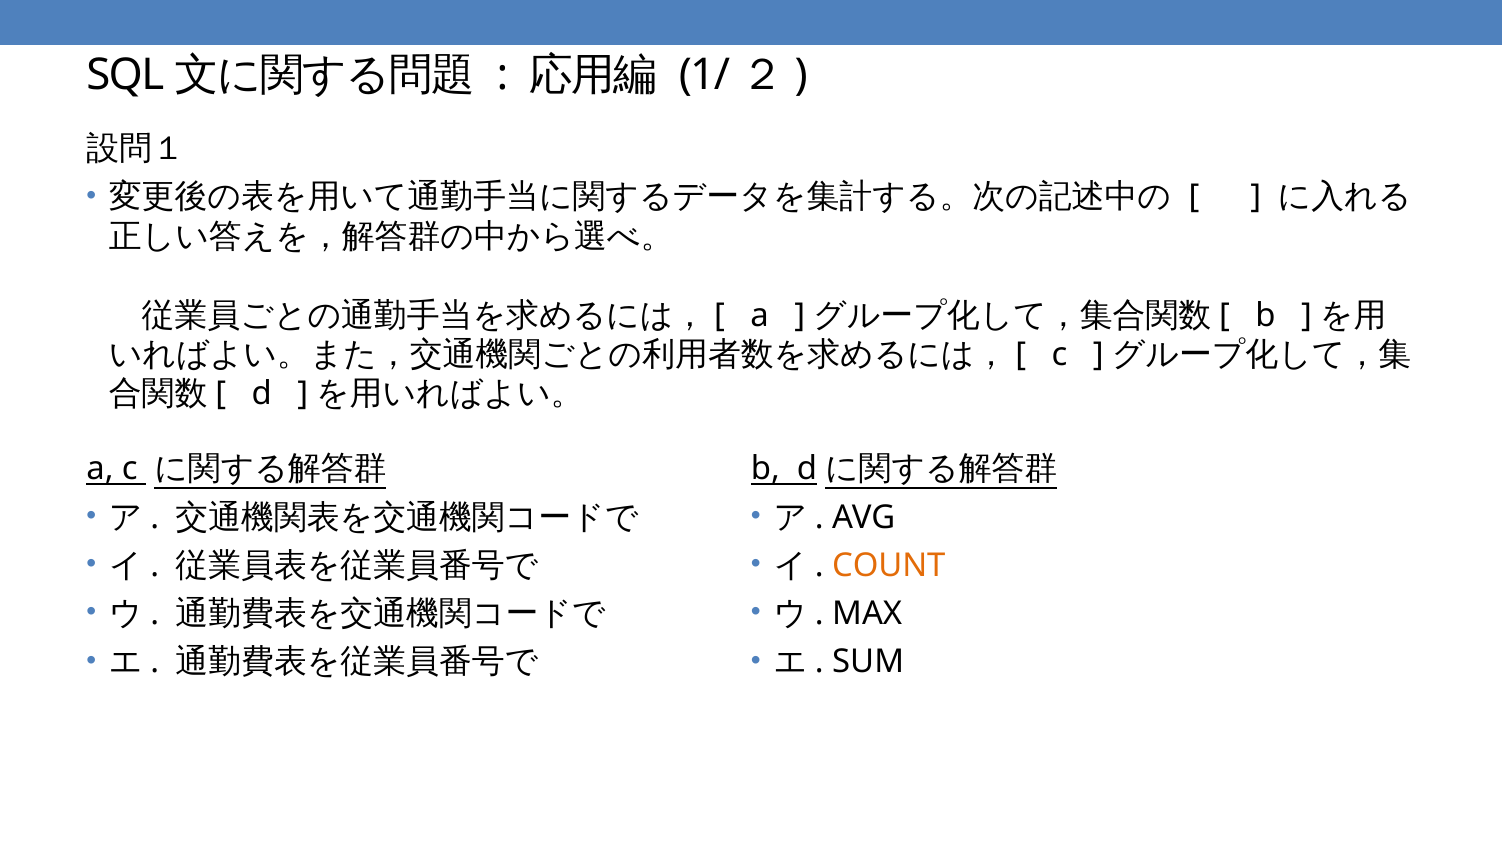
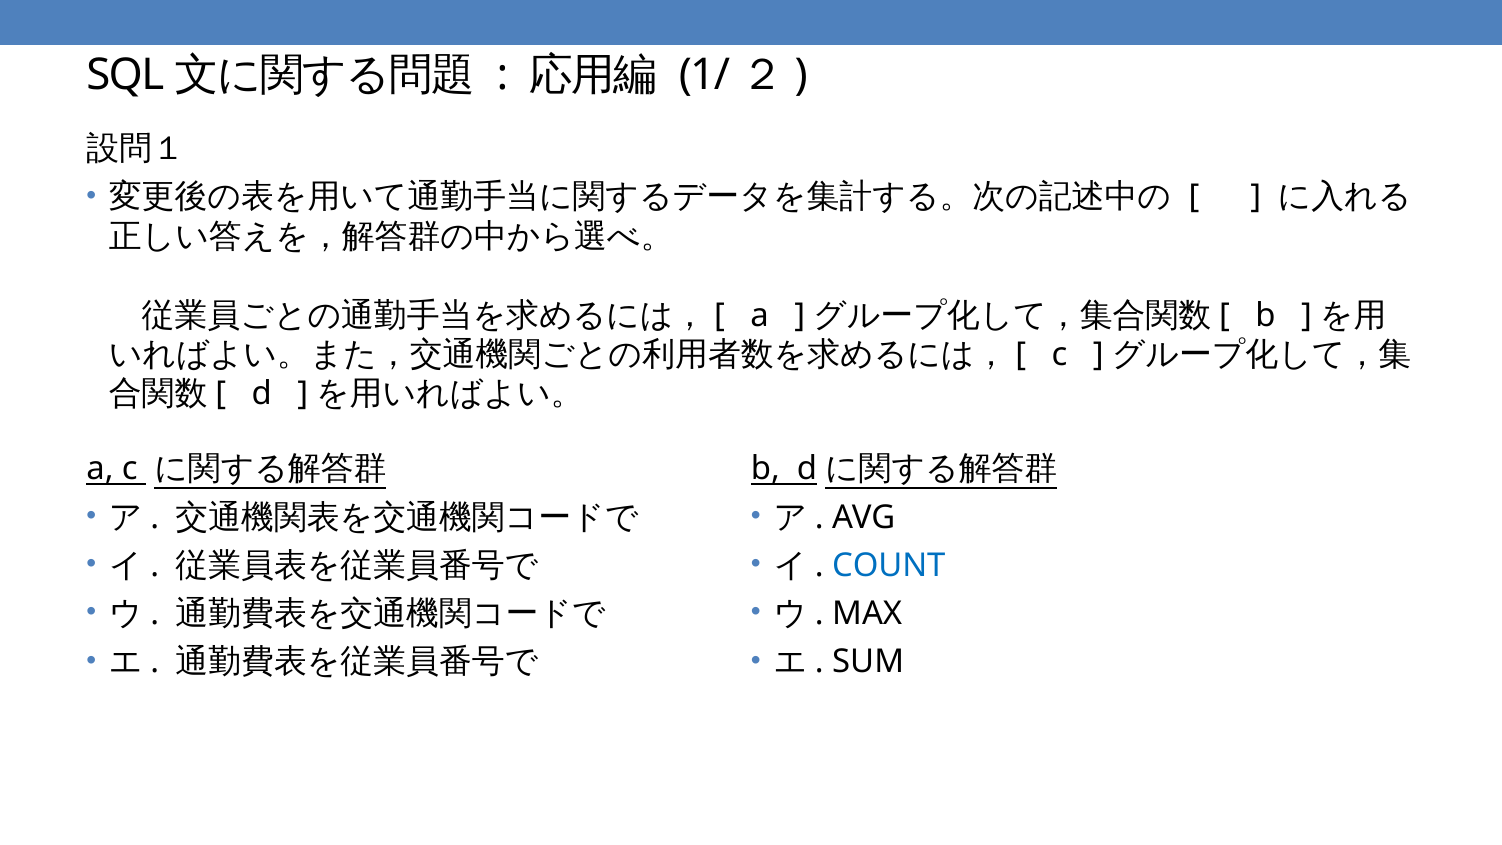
COUNT colour: orange -> blue
